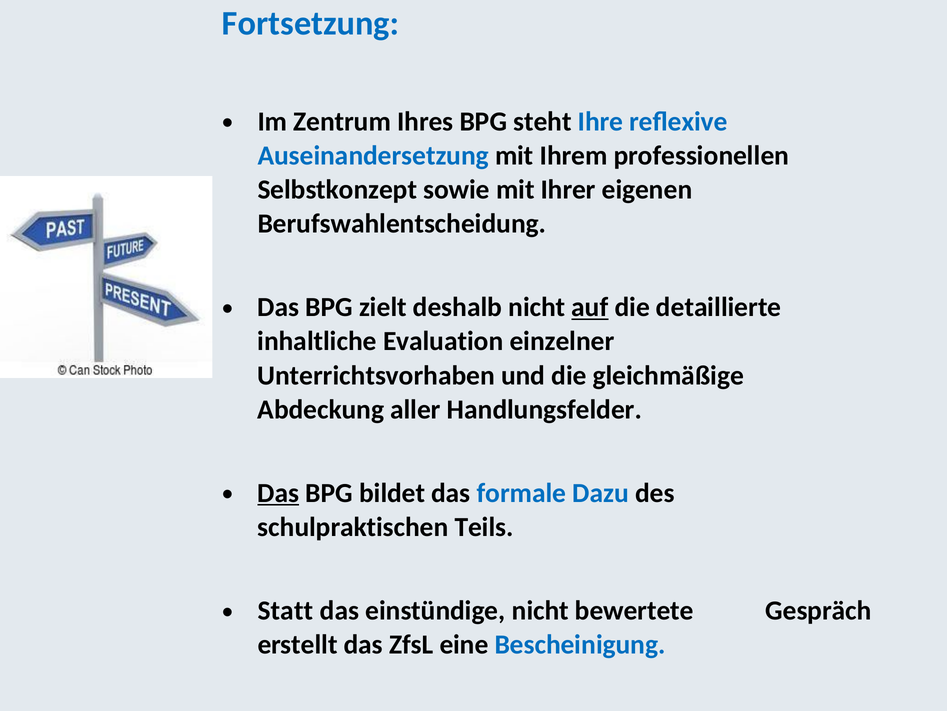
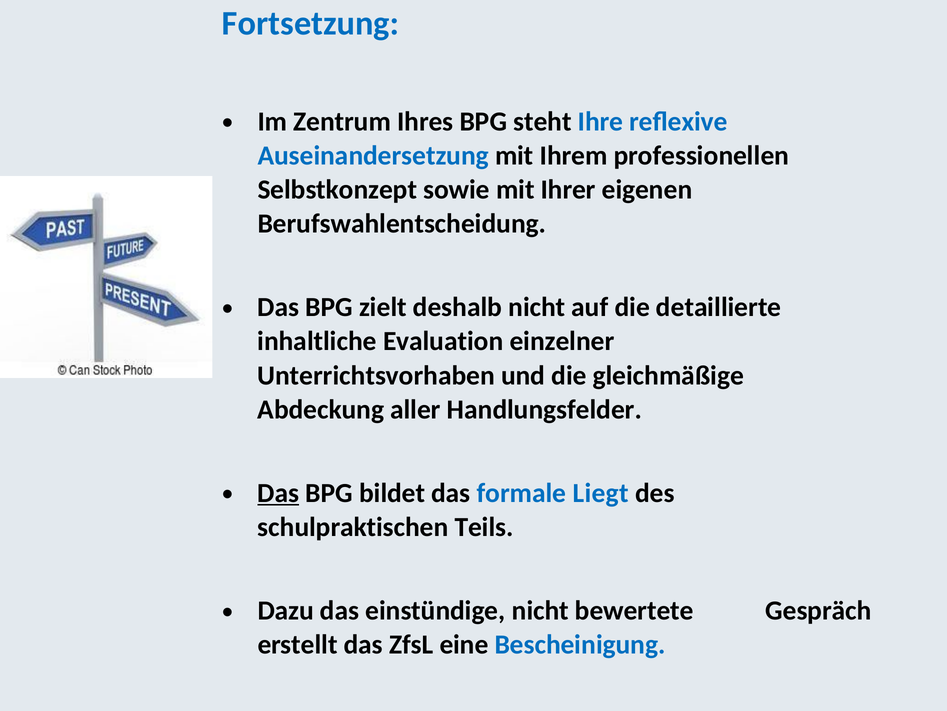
auf underline: present -> none
Dazu: Dazu -> Liegt
Statt: Statt -> Dazu
